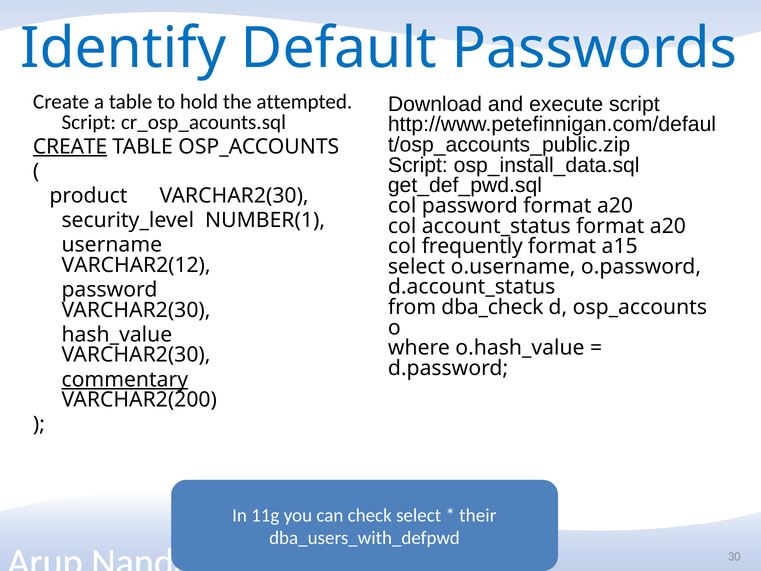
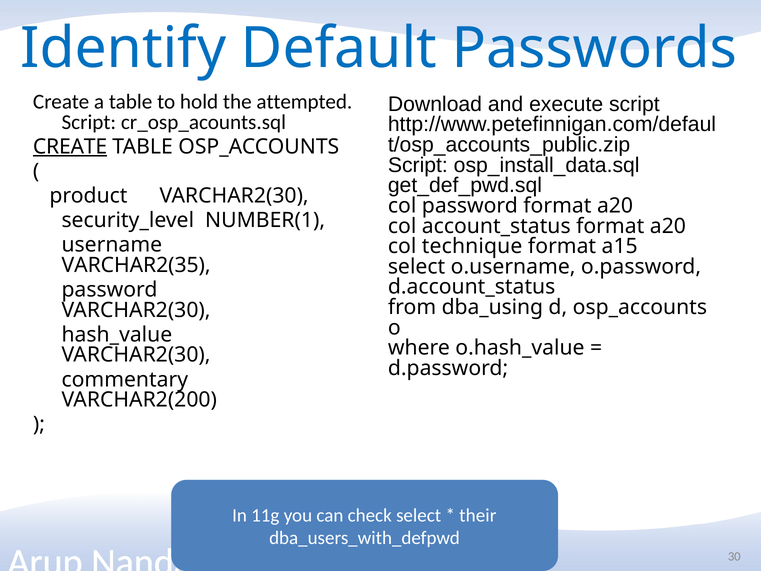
frequently: frequently -> technique
VARCHAR2(12: VARCHAR2(12 -> VARCHAR2(35
dba_check: dba_check -> dba_using
commentary underline: present -> none
